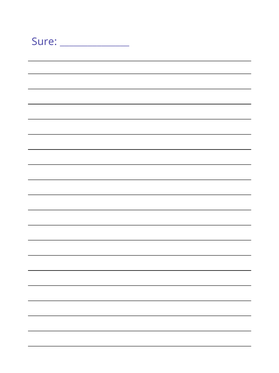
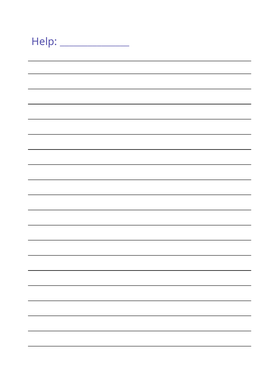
Sure: Sure -> Help
